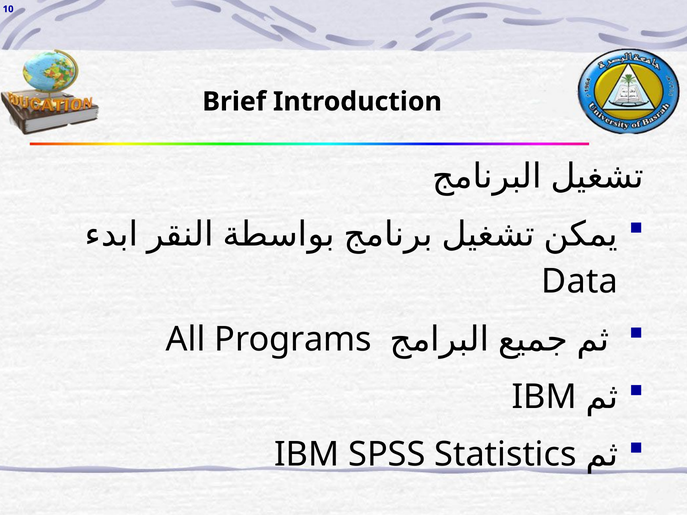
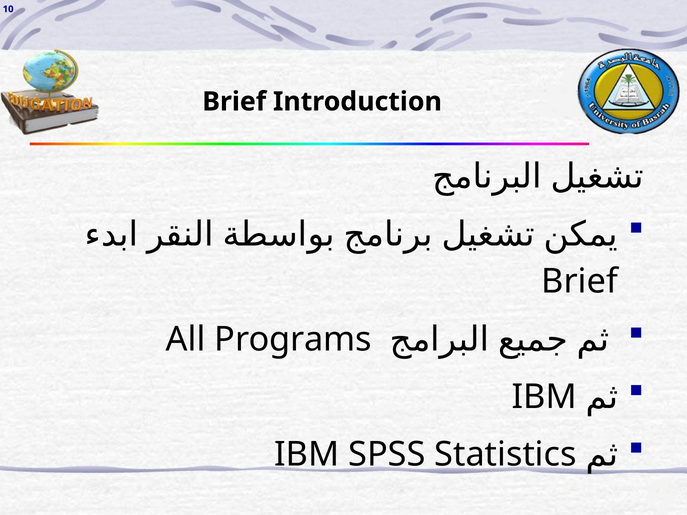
Data at (580, 282): Data -> Brief
